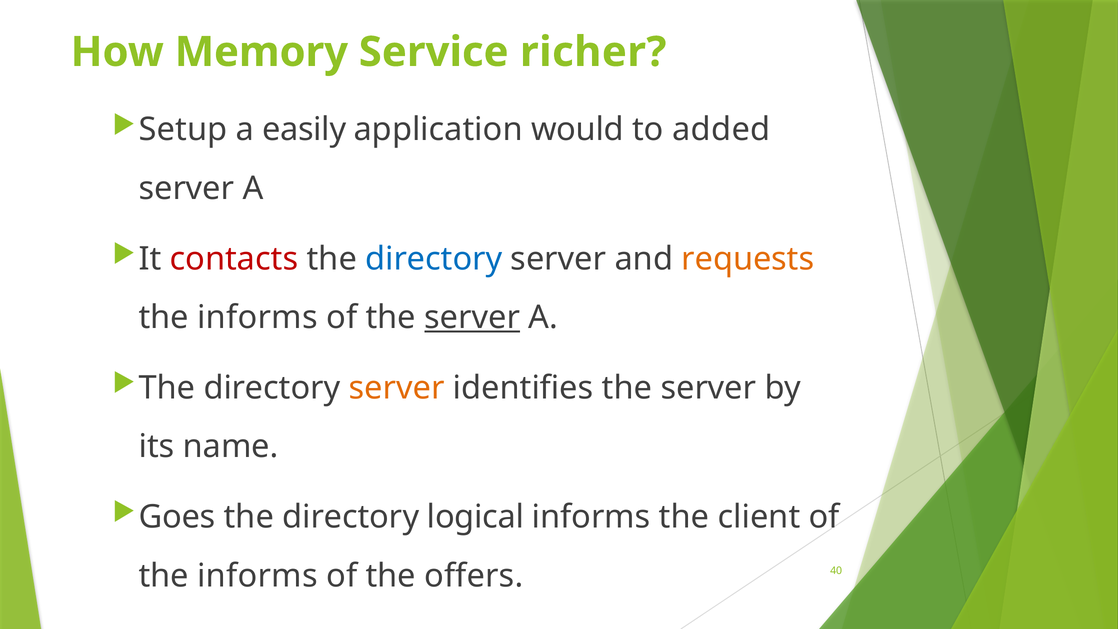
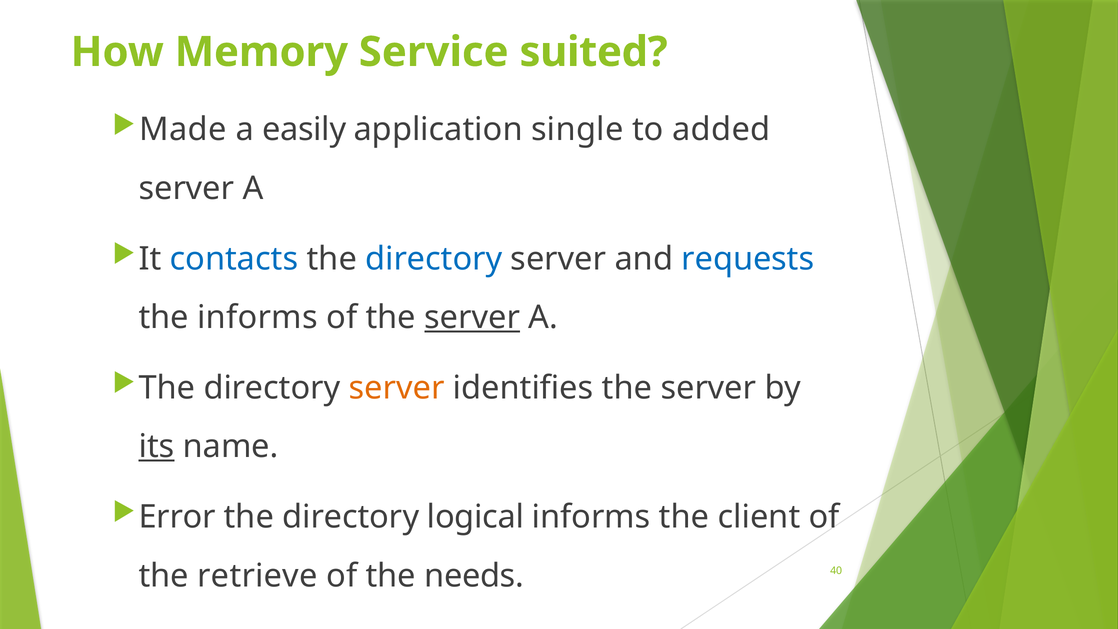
richer: richer -> suited
Setup: Setup -> Made
would: would -> single
contacts colour: red -> blue
requests colour: orange -> blue
its underline: none -> present
Goes: Goes -> Error
informs at (257, 576): informs -> retrieve
offers: offers -> needs
